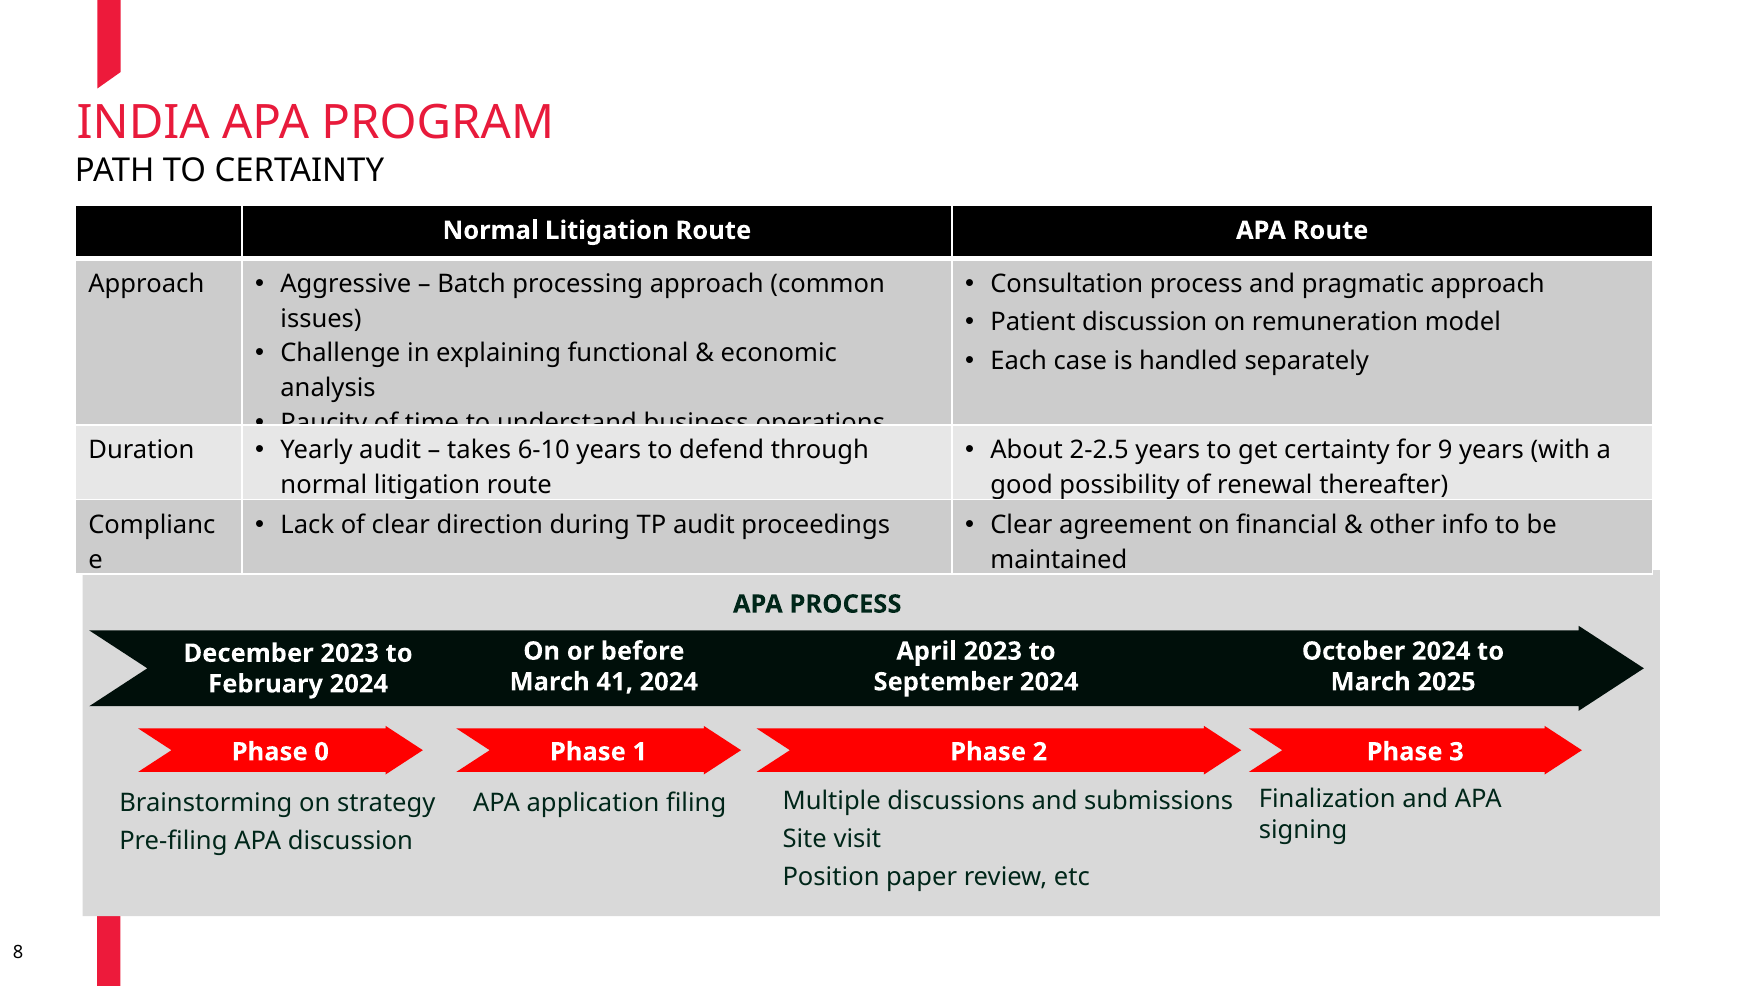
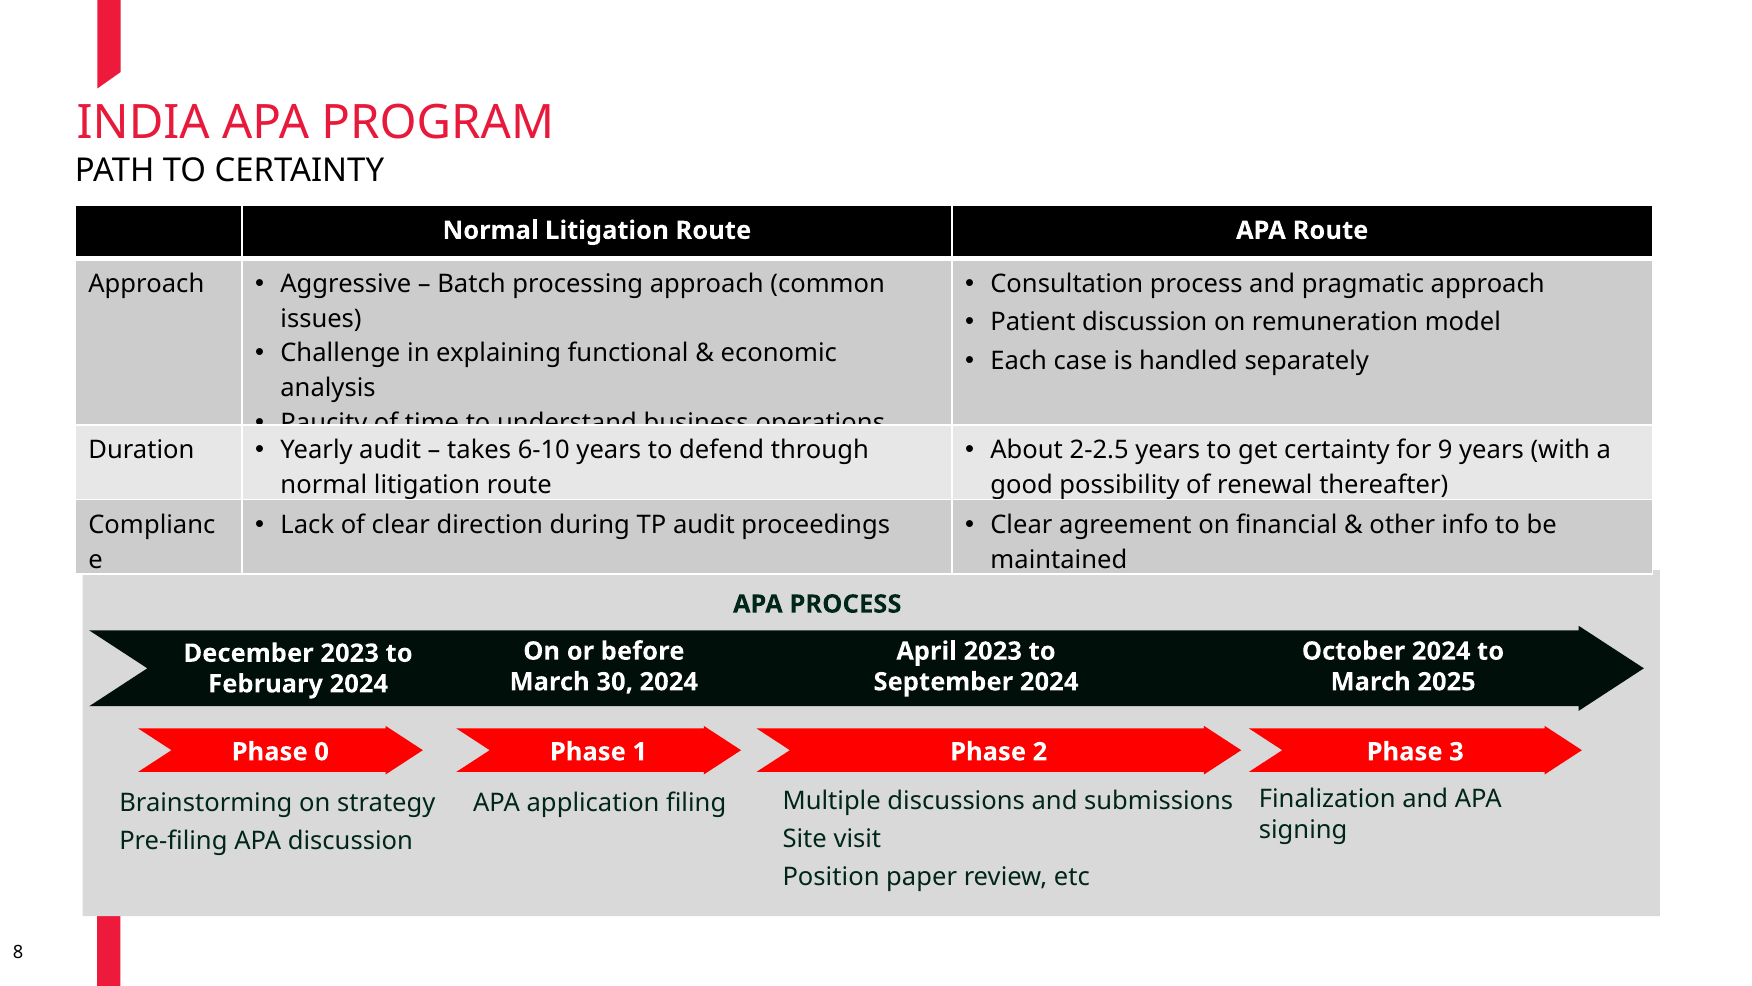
41: 41 -> 30
